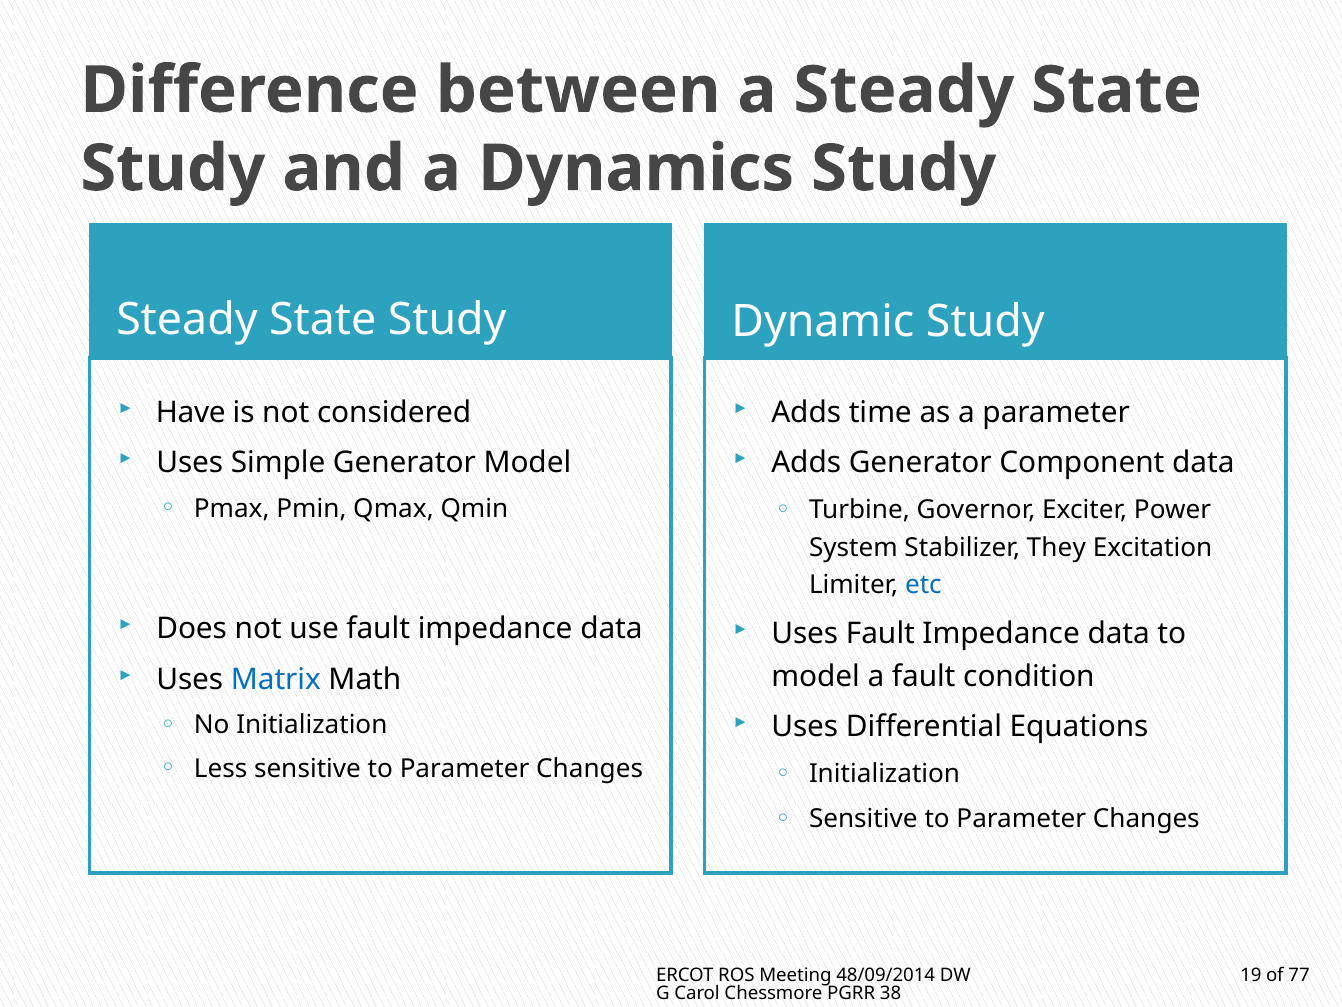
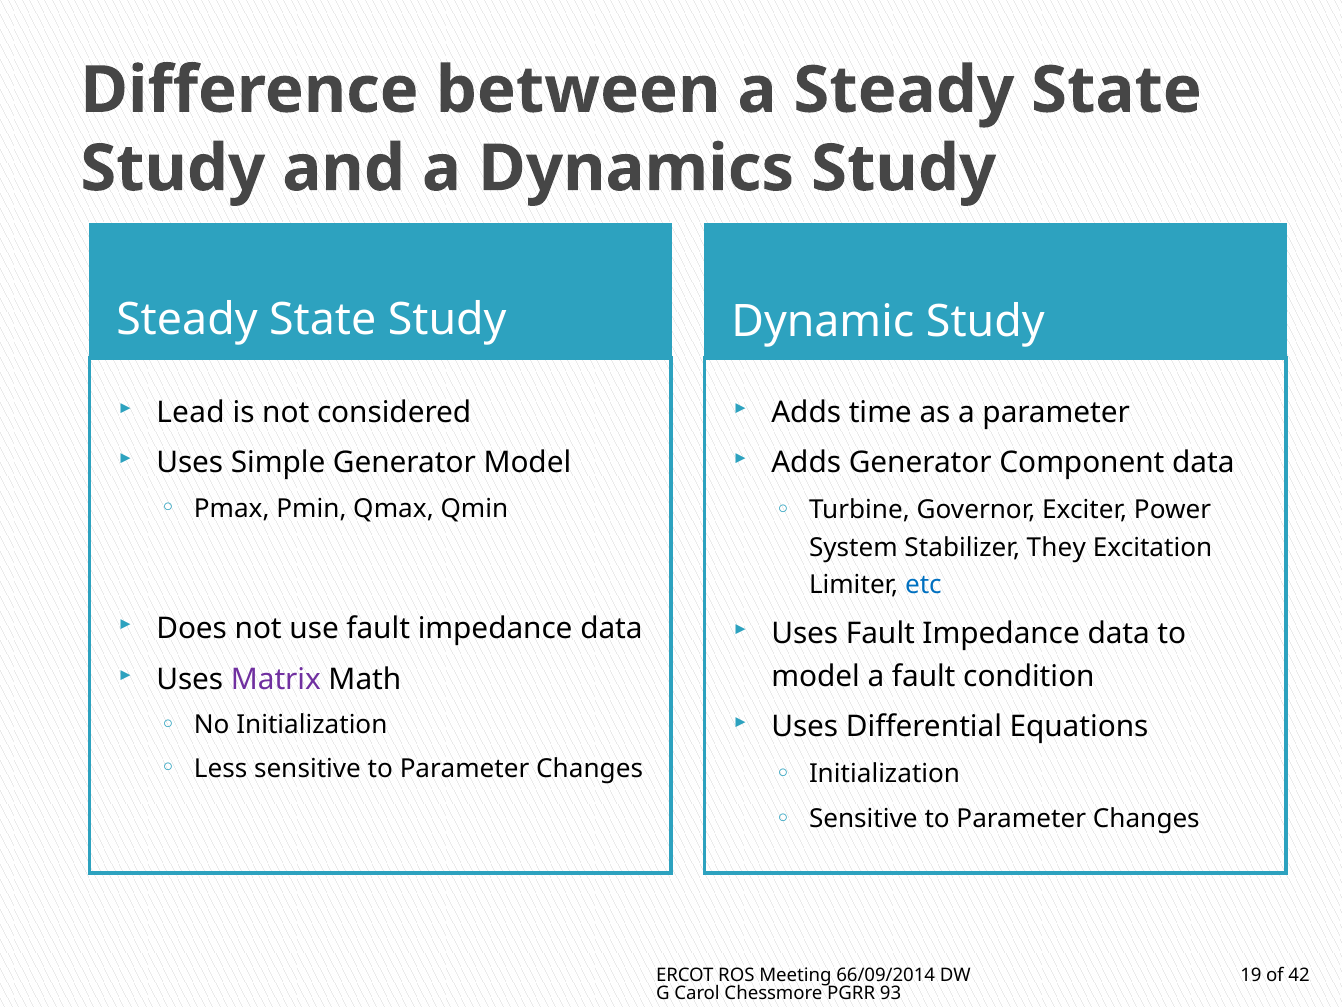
Have: Have -> Lead
Matrix colour: blue -> purple
48/09/2014: 48/09/2014 -> 66/09/2014
77: 77 -> 42
38: 38 -> 93
